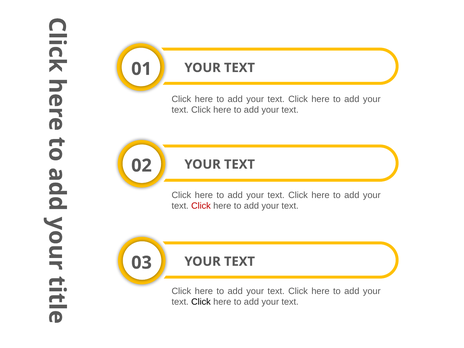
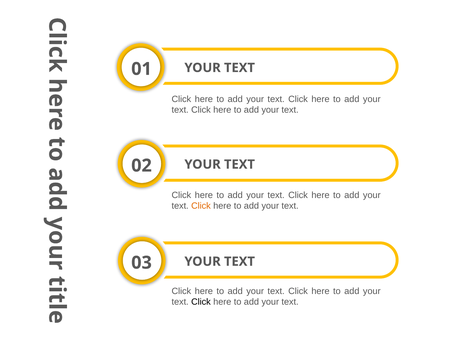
Click at (201, 206) colour: red -> orange
